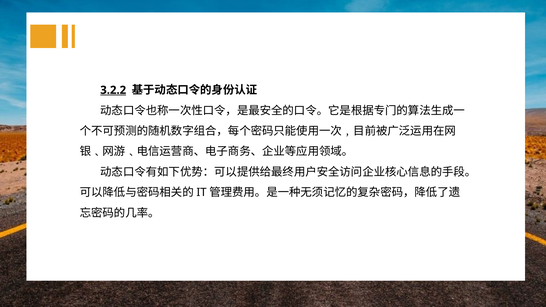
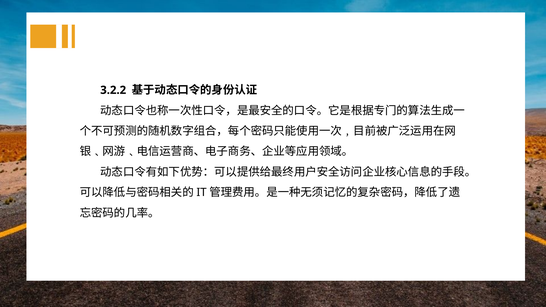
3.2.2 underline: present -> none
